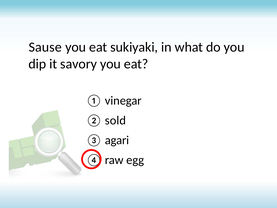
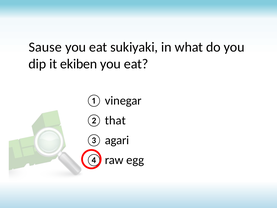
savory: savory -> ekiben
sold: sold -> that
